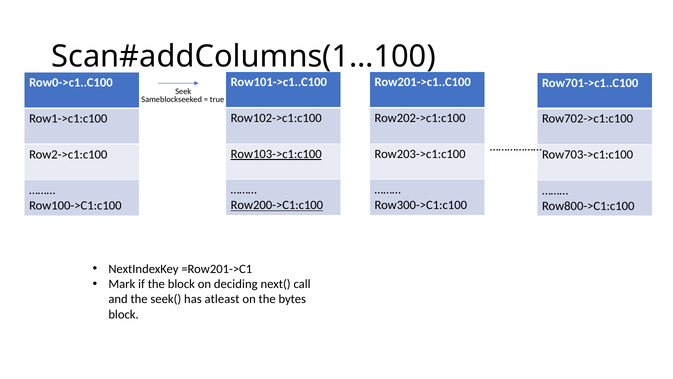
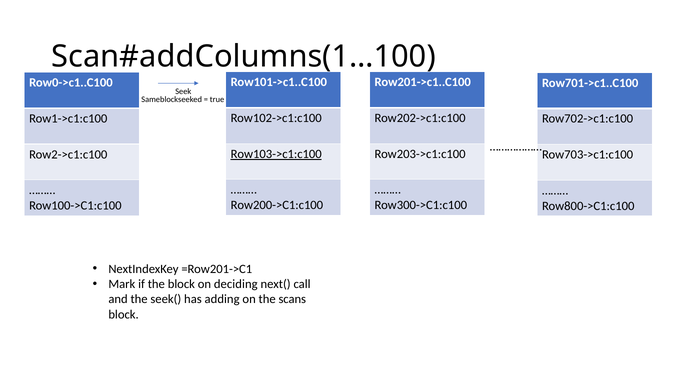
Row200->C1:c100 underline: present -> none
atleast: atleast -> adding
bytes: bytes -> scans
